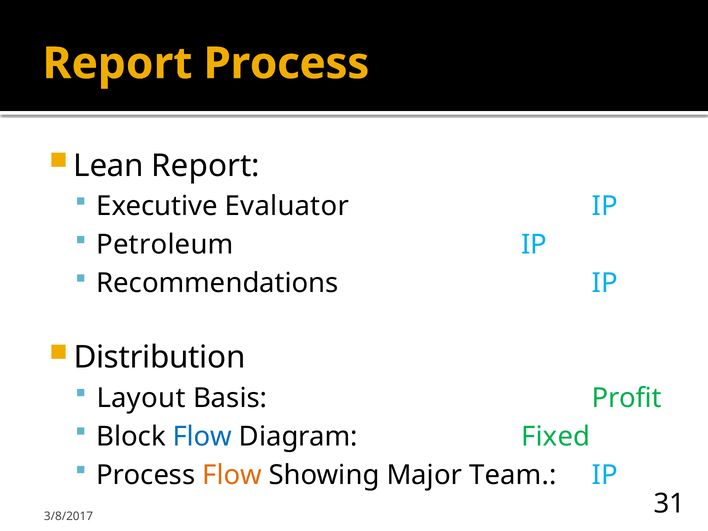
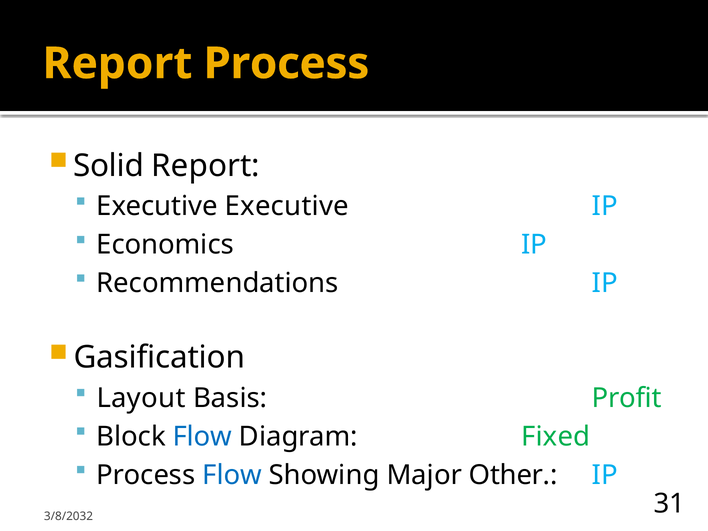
Lean: Lean -> Solid
Executive Evaluator: Evaluator -> Executive
Petroleum: Petroleum -> Economics
Distribution: Distribution -> Gasification
Flow at (232, 475) colour: orange -> blue
Team: Team -> Other
3/8/2017: 3/8/2017 -> 3/8/2032
